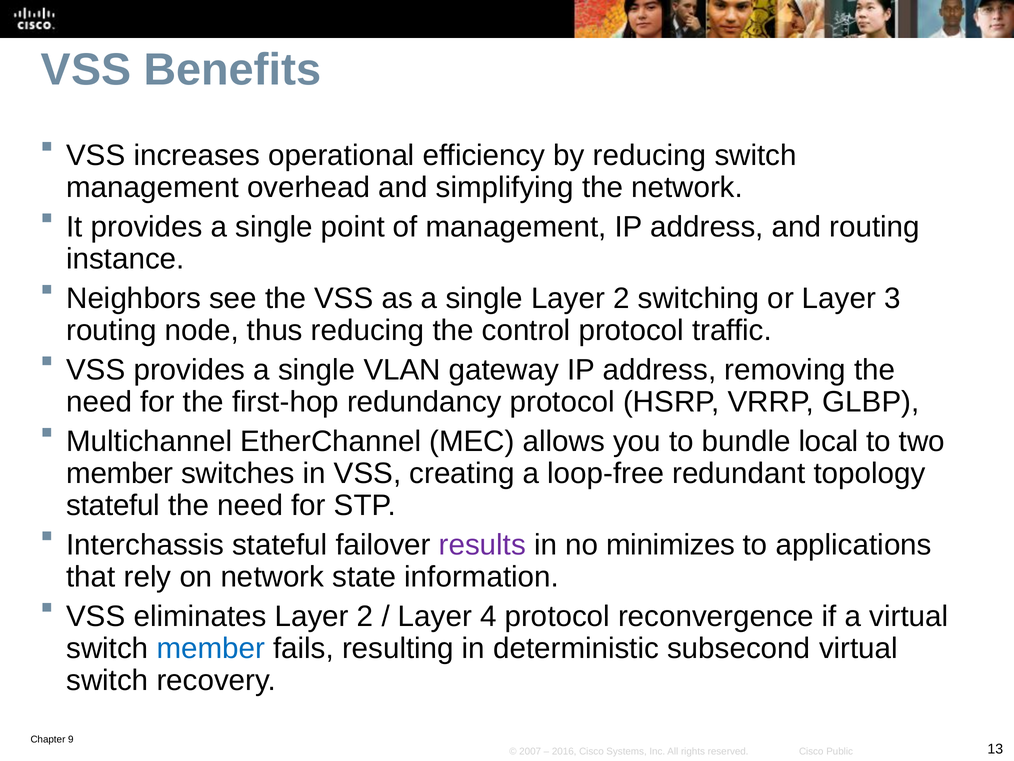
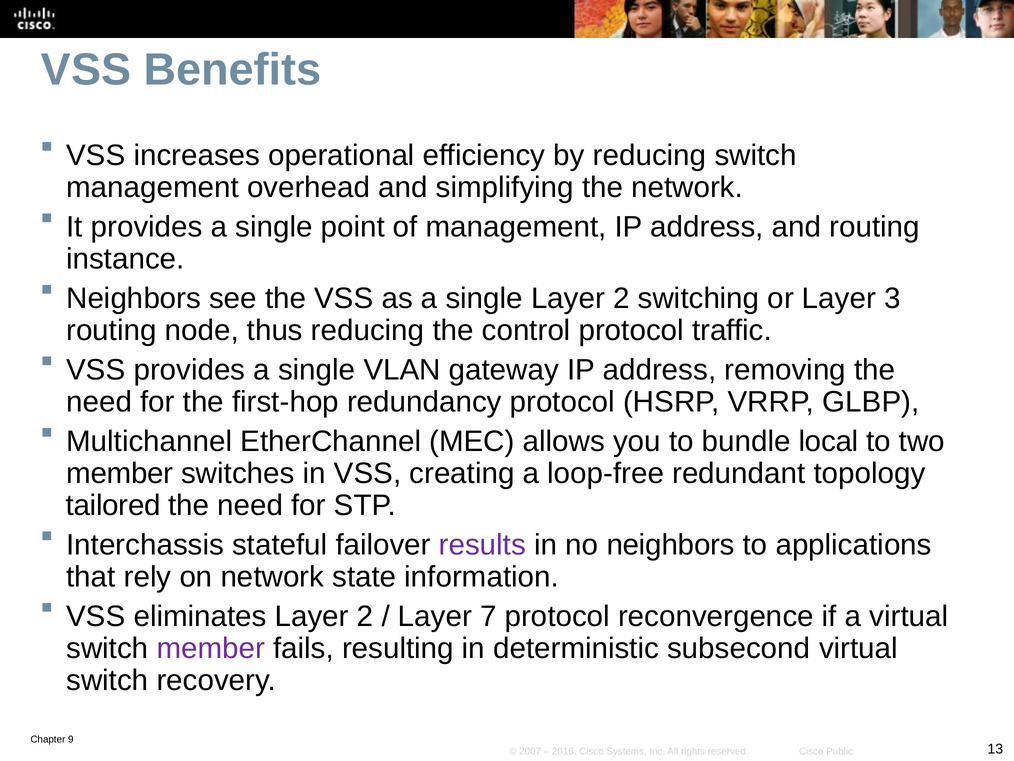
stateful at (113, 505): stateful -> tailored
no minimizes: minimizes -> neighbors
4: 4 -> 7
member at (211, 648) colour: blue -> purple
